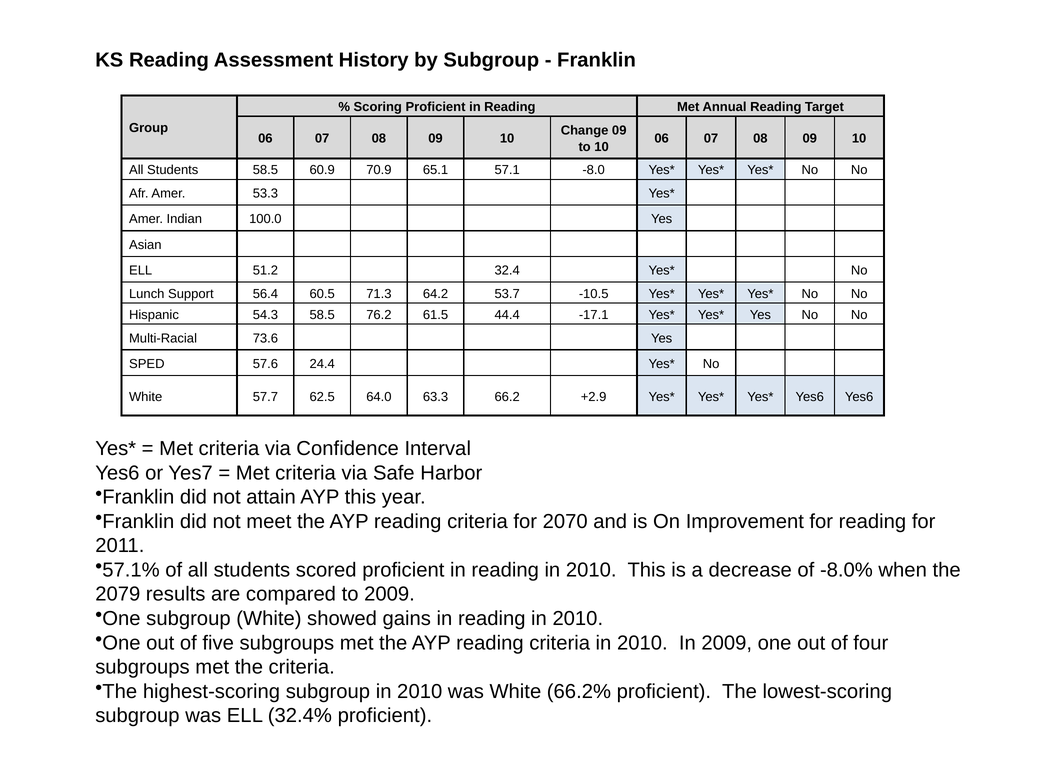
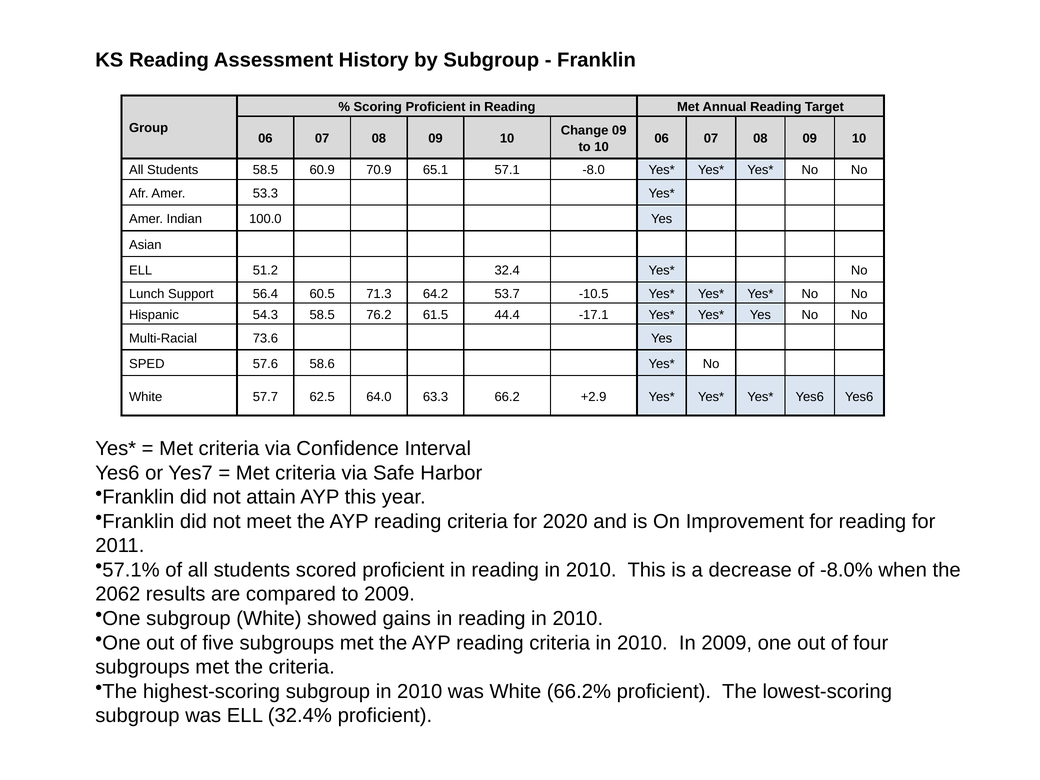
24.4: 24.4 -> 58.6
2070: 2070 -> 2020
2079: 2079 -> 2062
